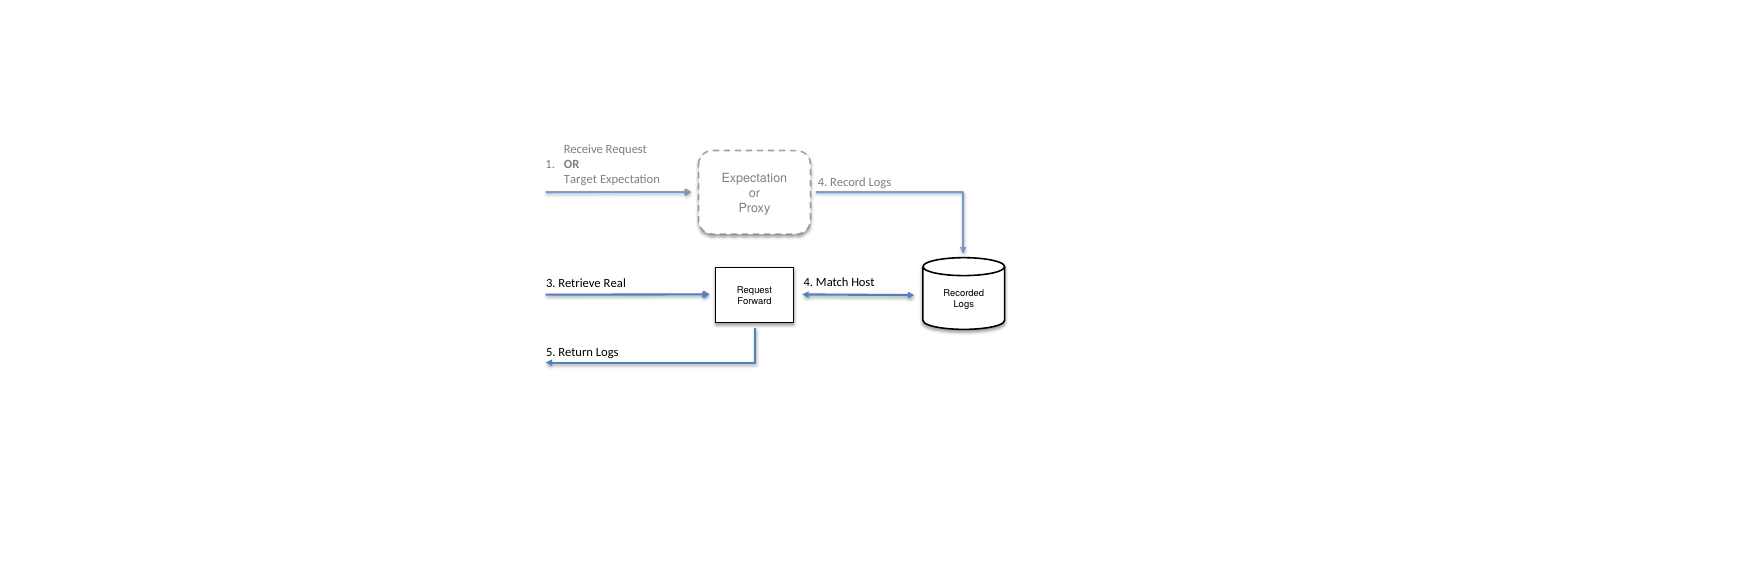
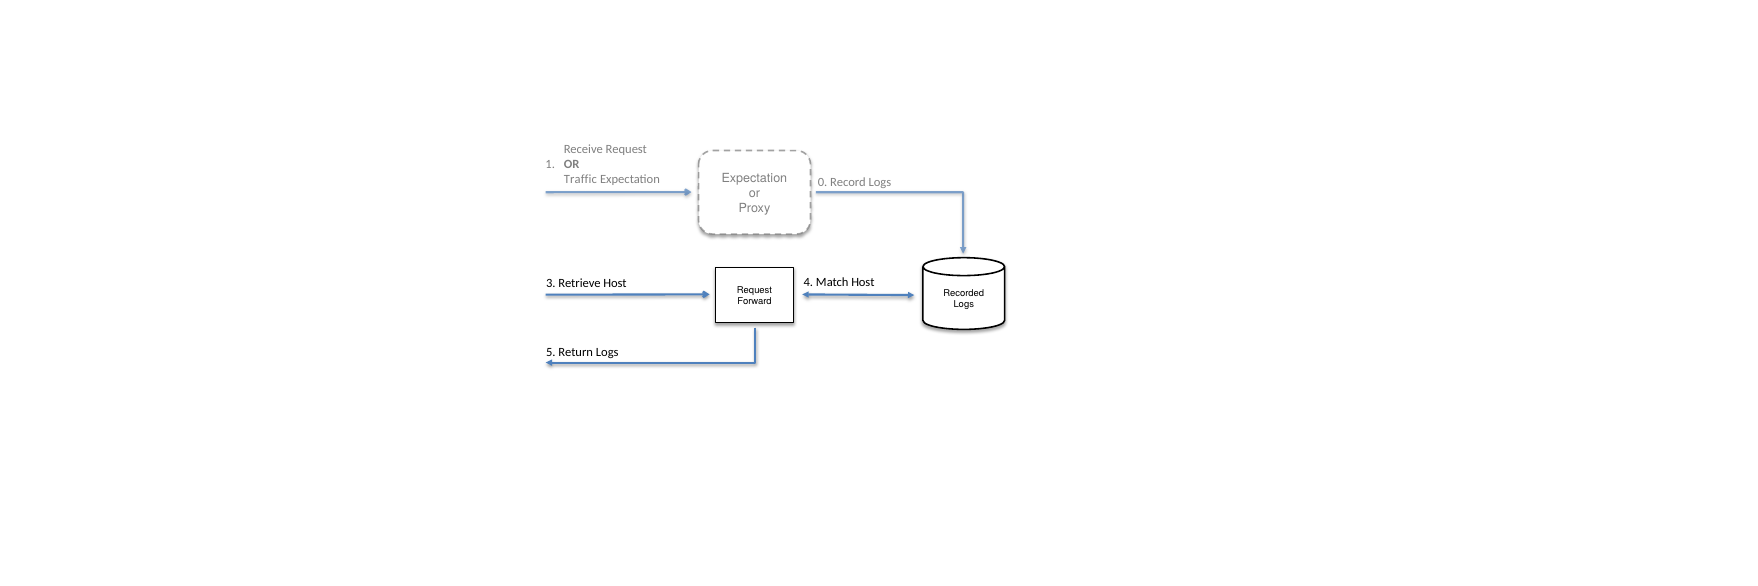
Target: Target -> Traffic
Expectation 4: 4 -> 0
Retrieve Real: Real -> Host
